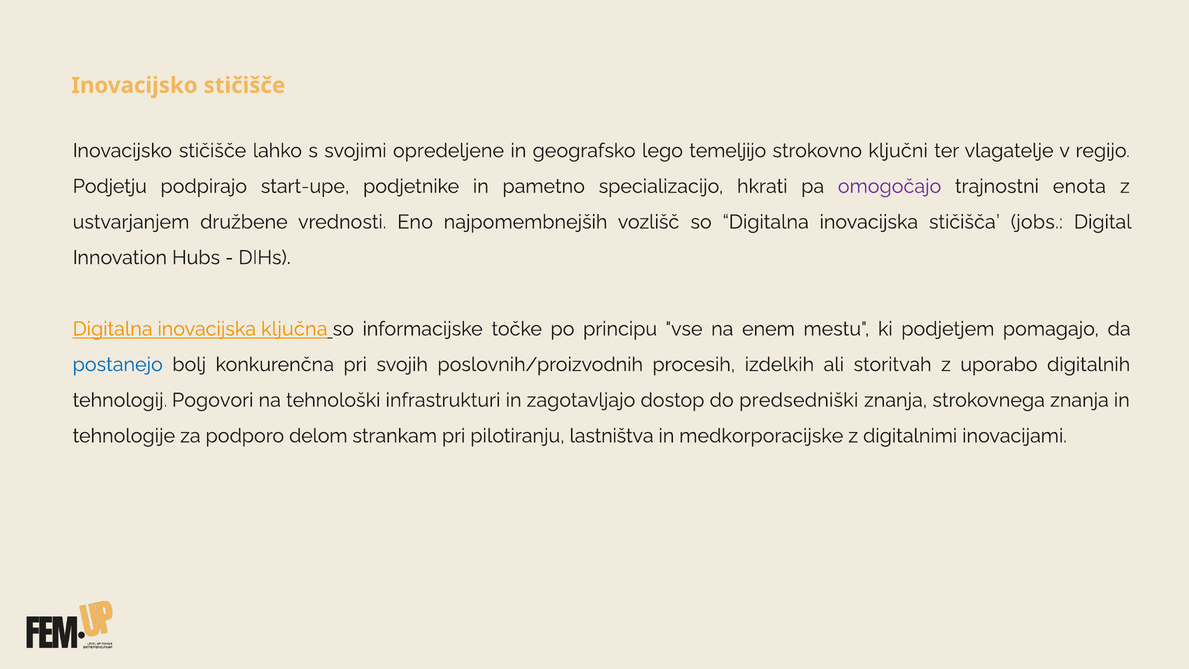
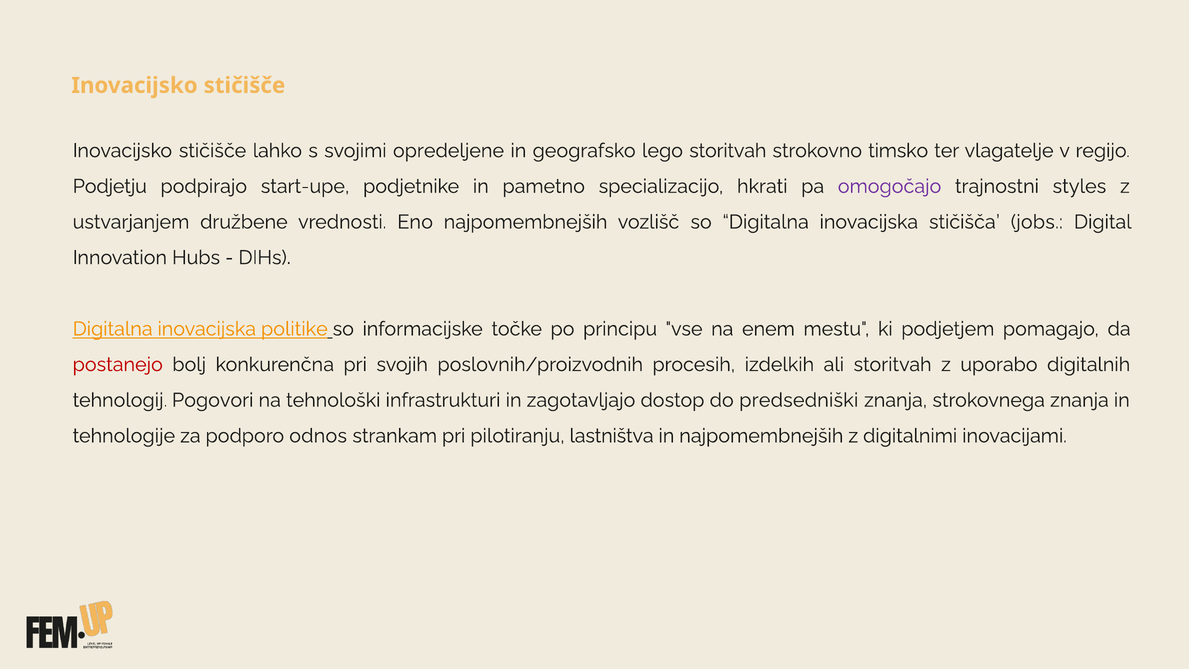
lego temeljijo: temeljijo -> storitvah
ključni: ključni -> timsko
enota: enota -> styles
ključna: ključna -> politike
postanejo colour: blue -> red
delom: delom -> odnos
in medkorporacijske: medkorporacijske -> najpomembnejših
